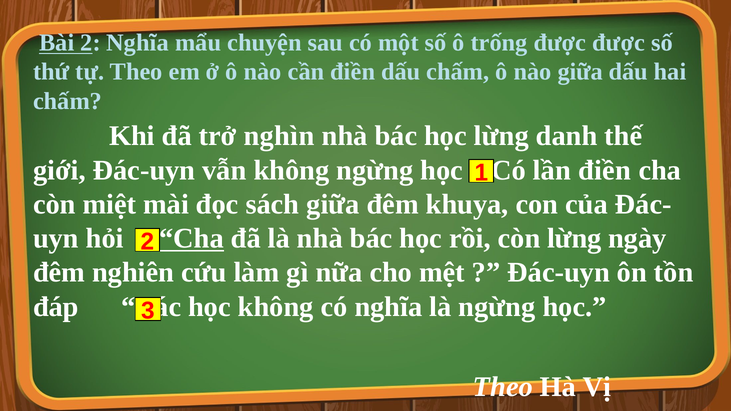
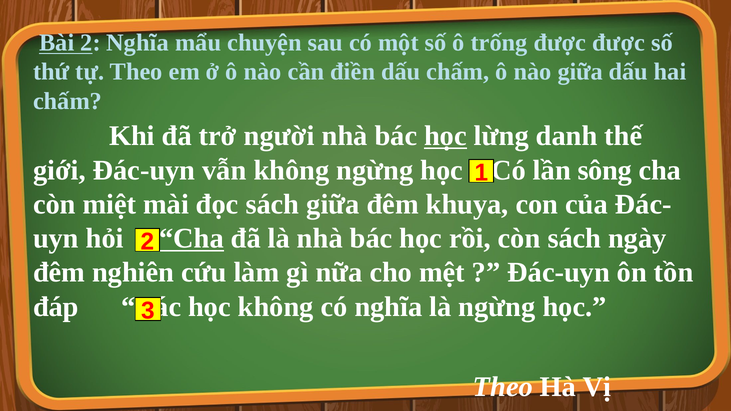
nghìn: nghìn -> người
học at (445, 136) underline: none -> present
lần điền: điền -> sông
còn lừng: lừng -> sách
